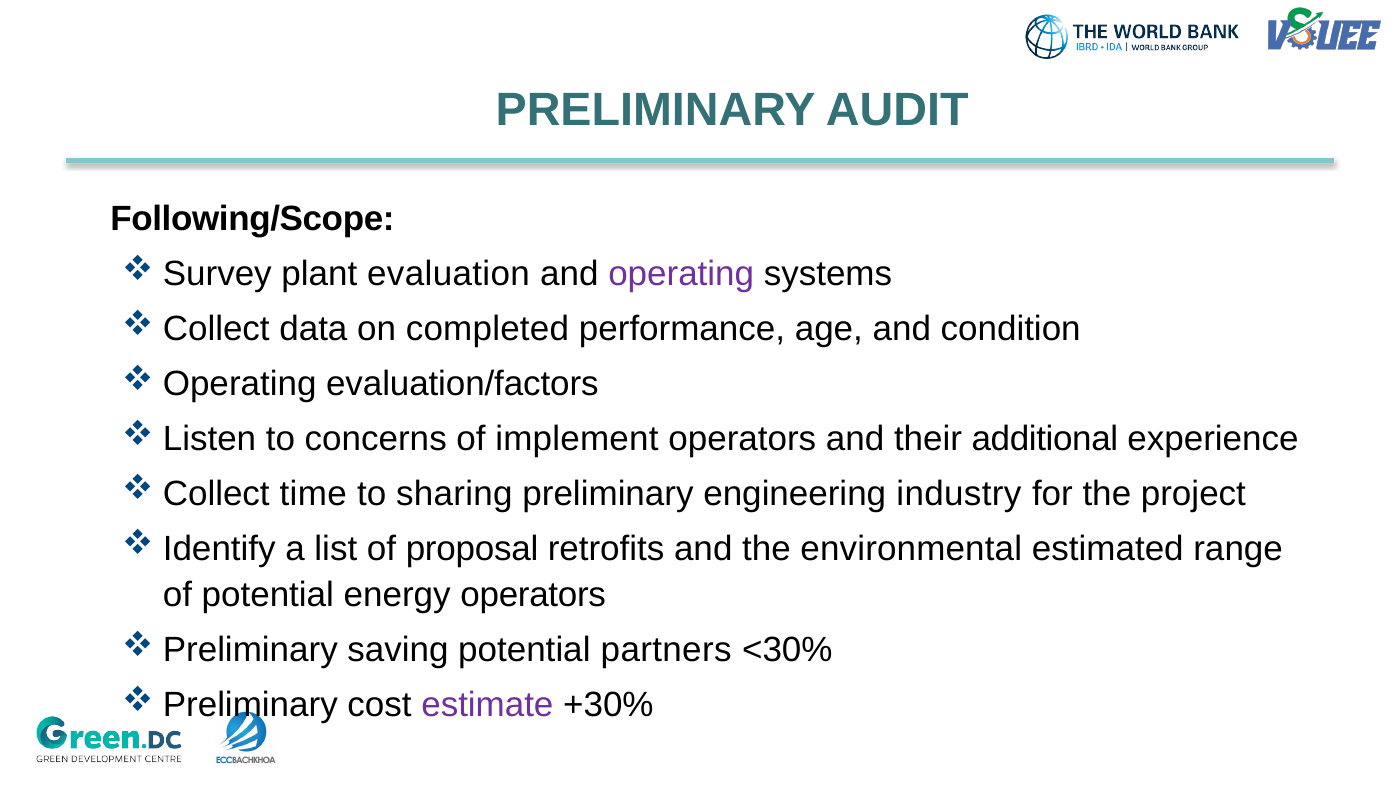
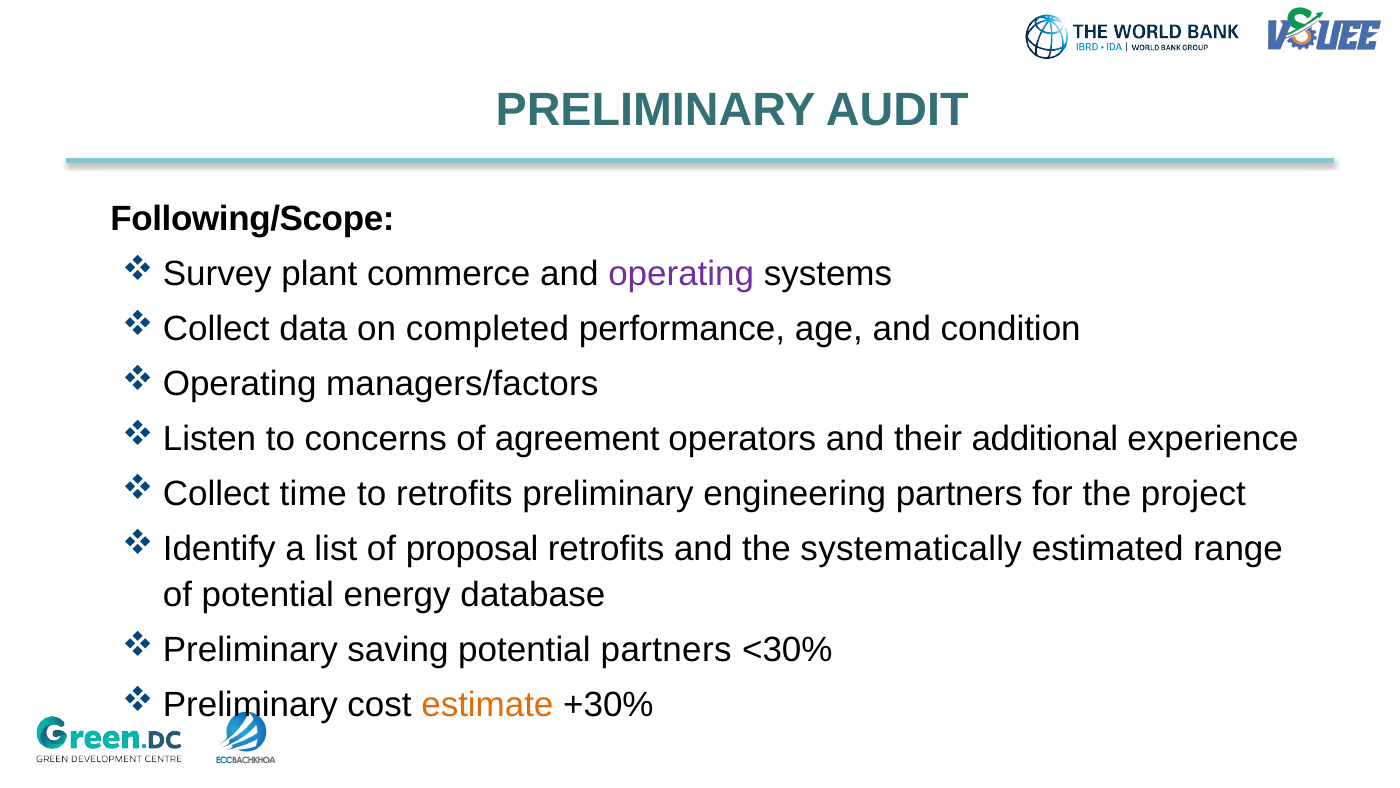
evaluation: evaluation -> commerce
evaluation/factors: evaluation/factors -> managers/factors
implement: implement -> agreement
to sharing: sharing -> retrofits
engineering industry: industry -> partners
environmental: environmental -> systematically
energy operators: operators -> database
estimate colour: purple -> orange
